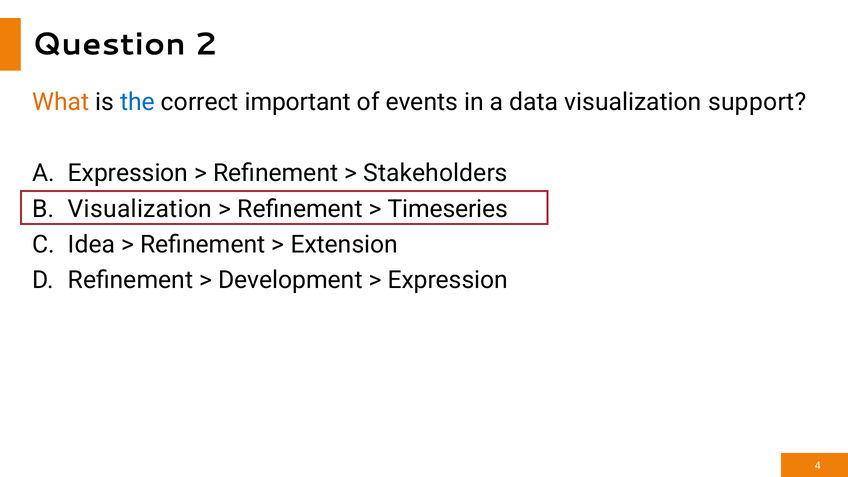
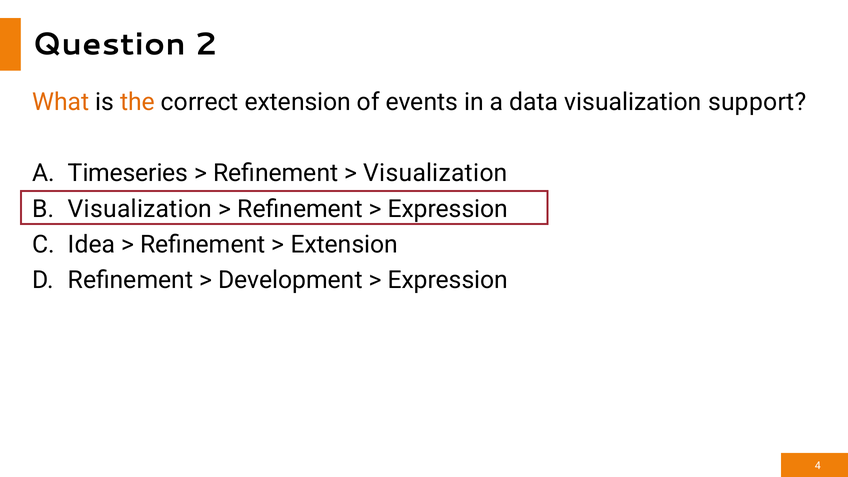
the colour: blue -> orange
correct important: important -> extension
A Expression: Expression -> Timeseries
Stakeholders at (436, 173): Stakeholders -> Visualization
Timeseries at (448, 209): Timeseries -> Expression
